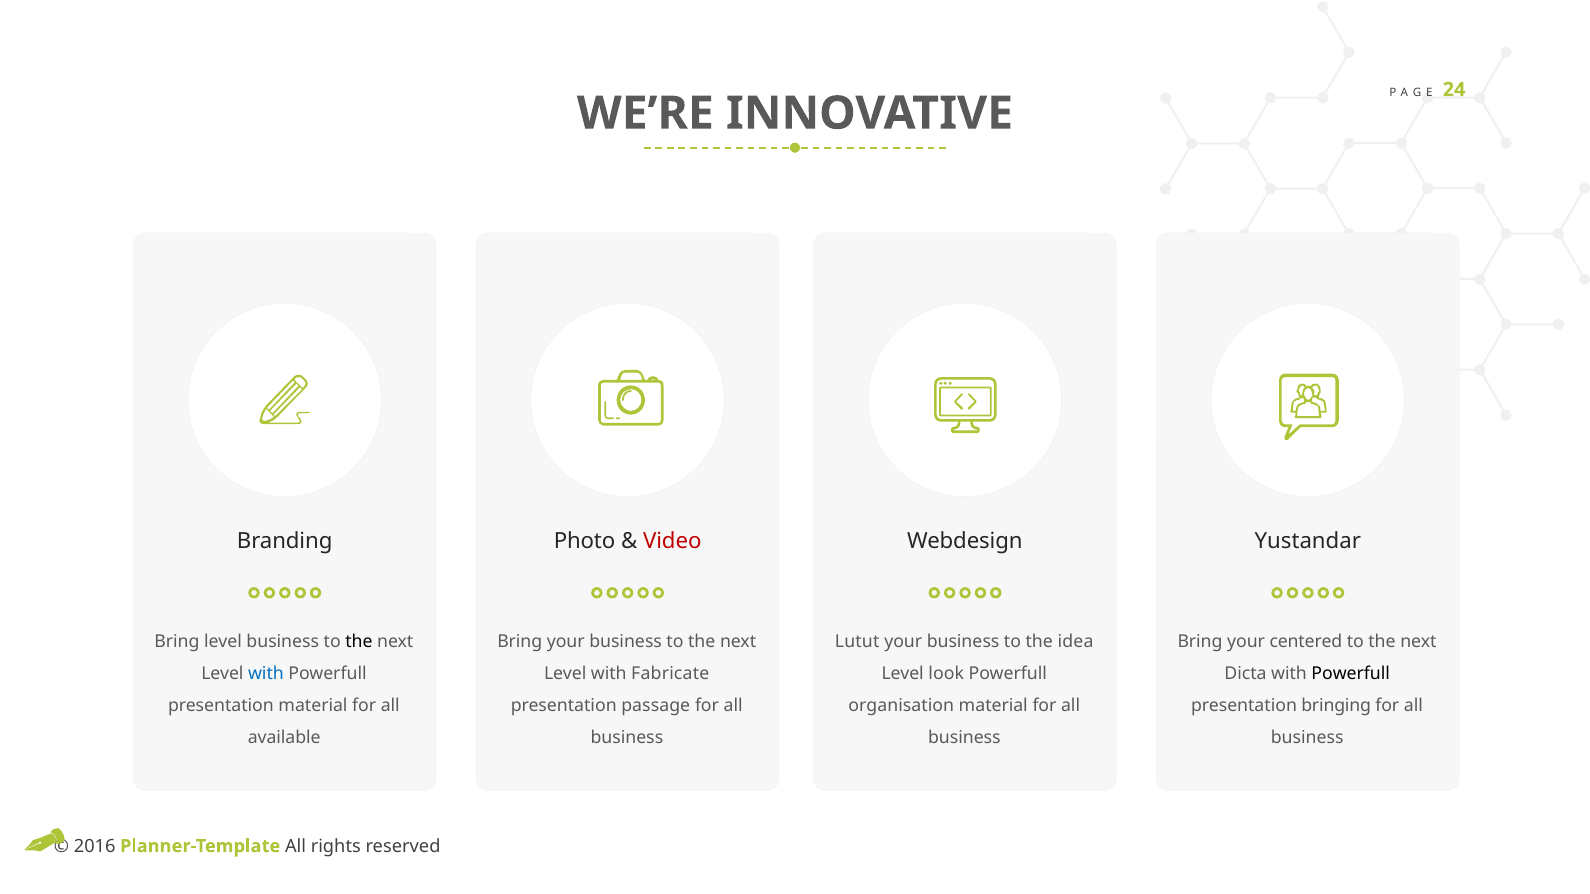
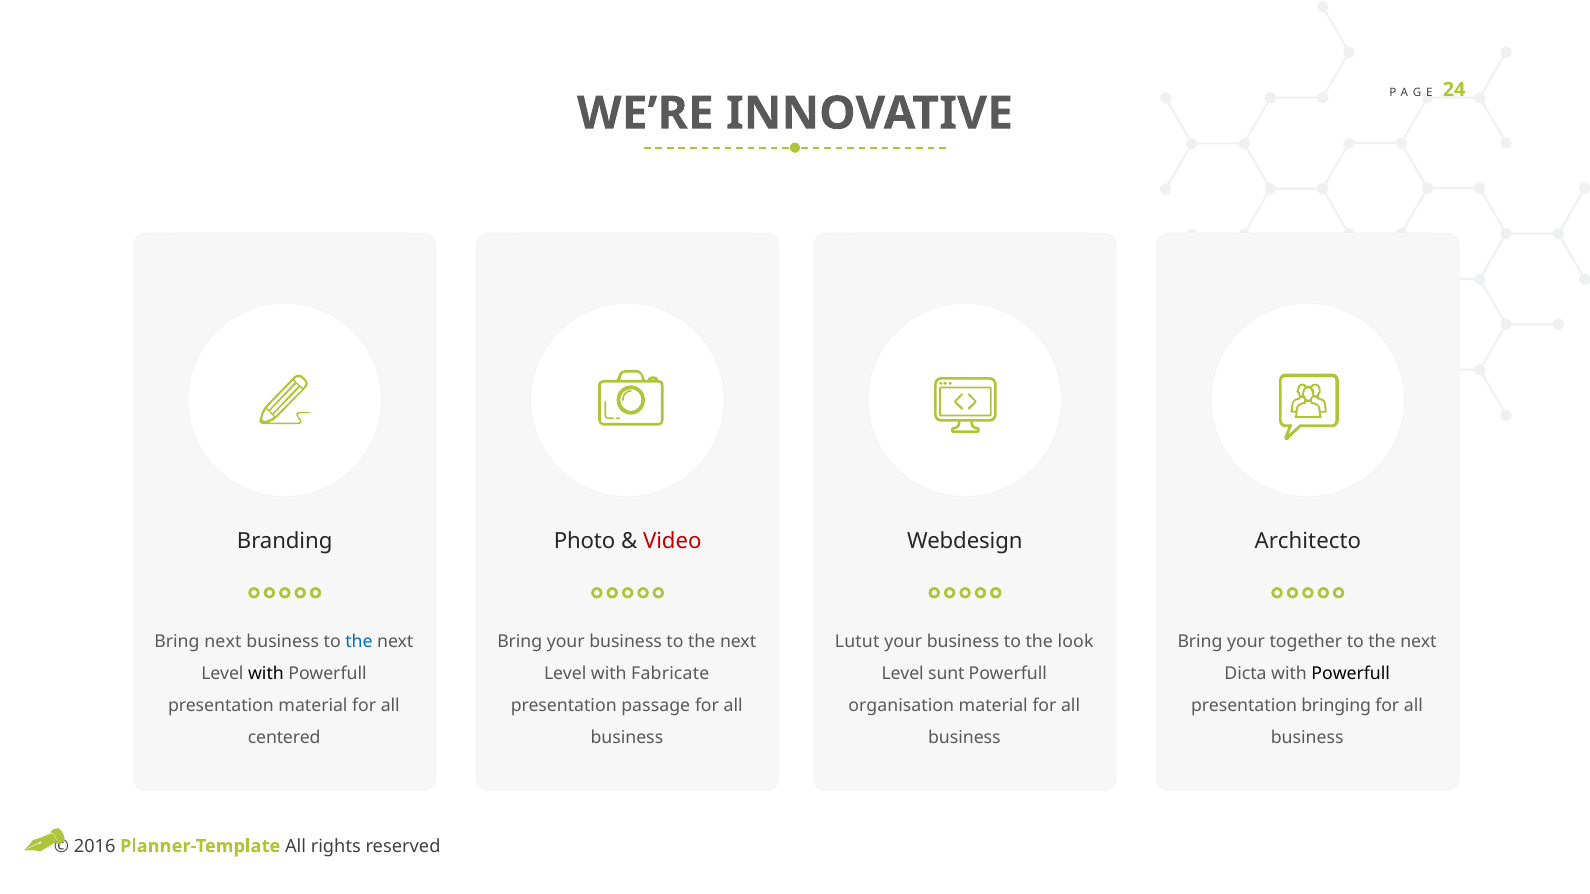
Yustandar: Yustandar -> Architecto
Bring level: level -> next
the at (359, 642) colour: black -> blue
idea: idea -> look
centered: centered -> together
with at (266, 674) colour: blue -> black
look: look -> sunt
available: available -> centered
